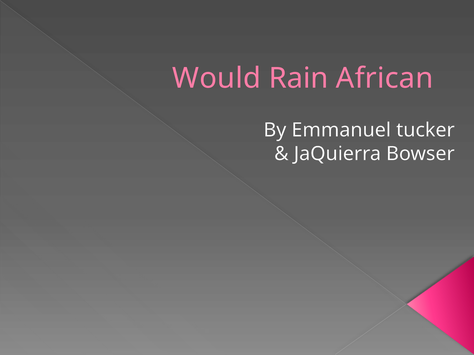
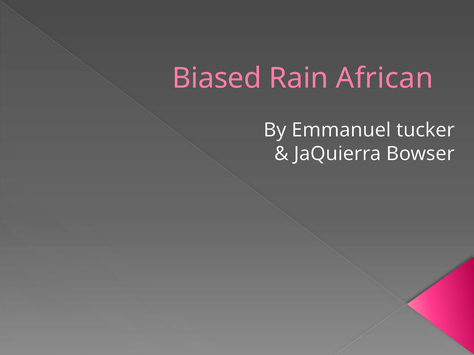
Would: Would -> Biased
